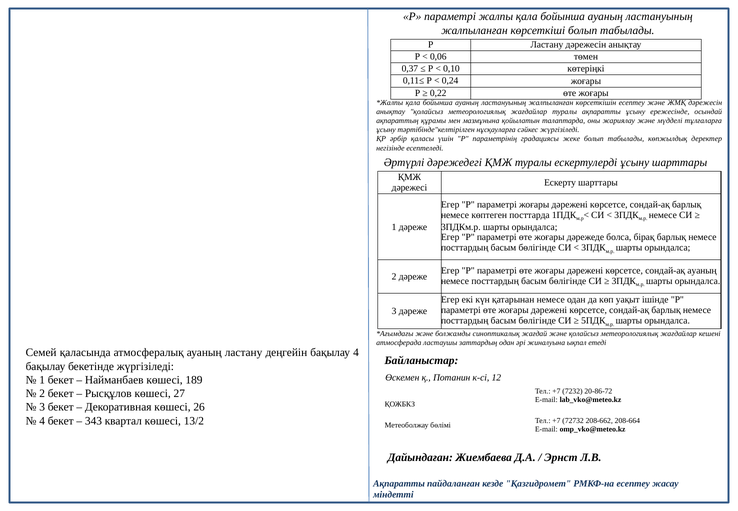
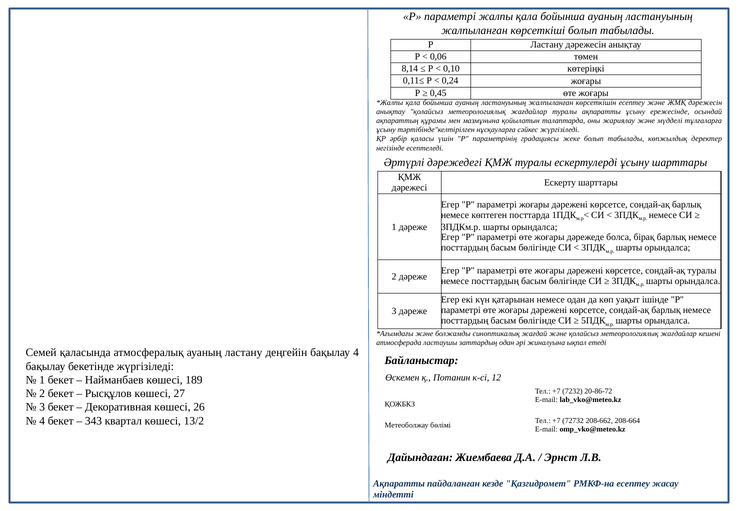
0,37: 0,37 -> 8,14
0,22: 0,22 -> 0,45
сондай-ақ ауаның: ауаның -> туралы
